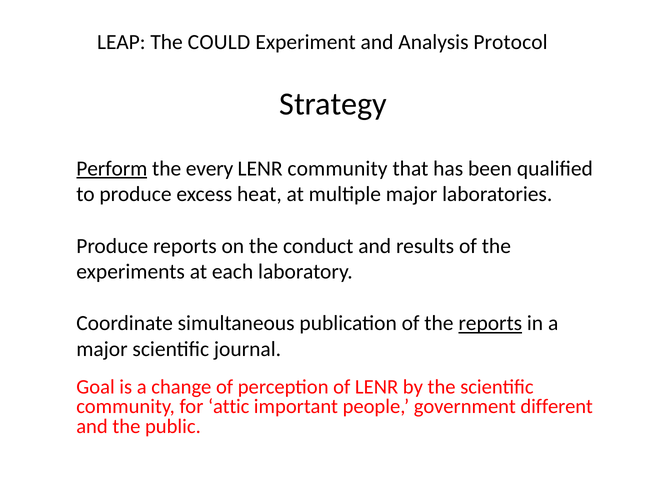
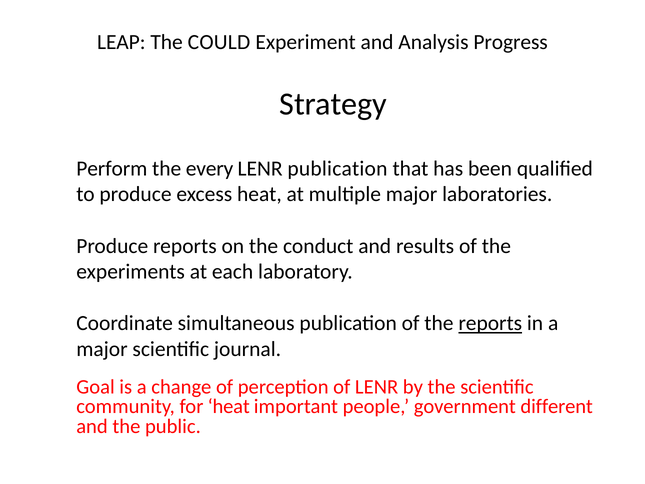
Protocol: Protocol -> Progress
Perform underline: present -> none
LENR community: community -> publication
for attic: attic -> heat
